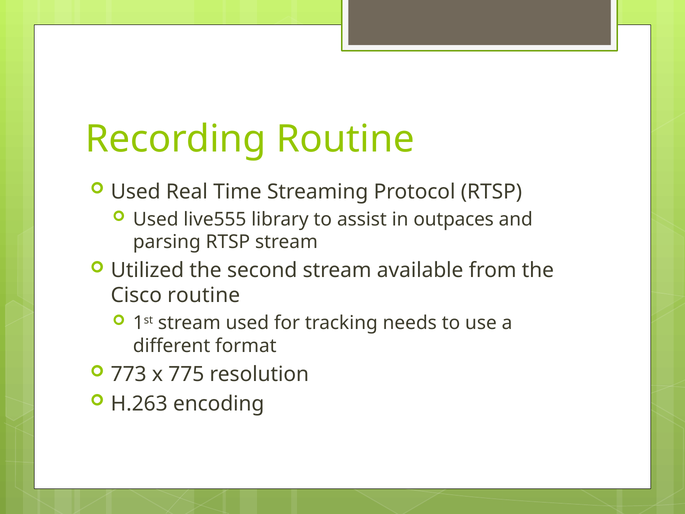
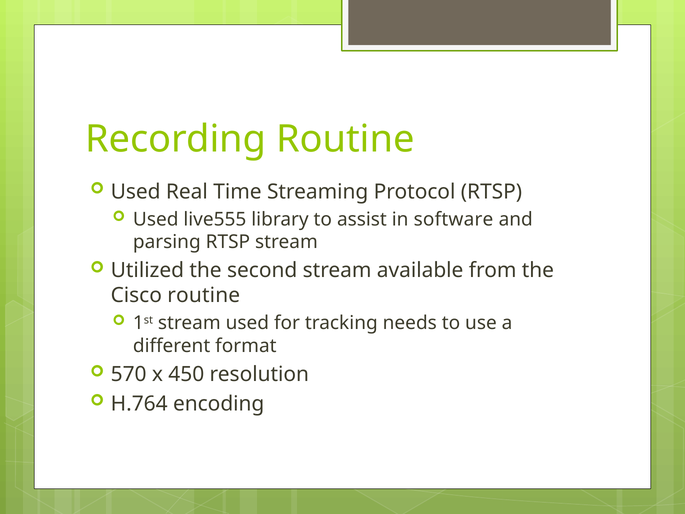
outpaces: outpaces -> software
773: 773 -> 570
775: 775 -> 450
H.263: H.263 -> H.764
